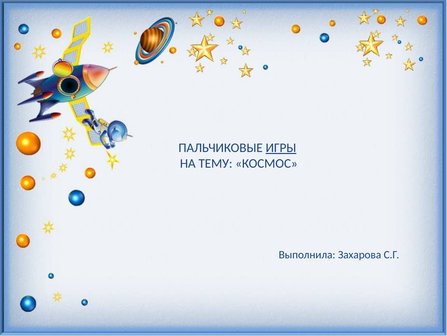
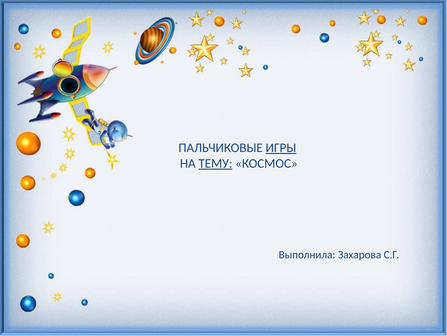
ТЕМУ underline: none -> present
